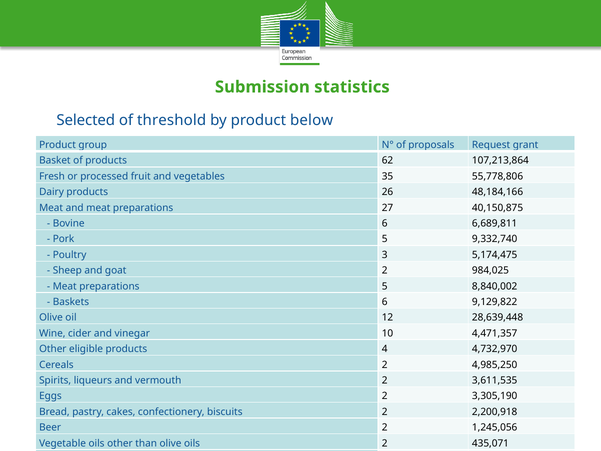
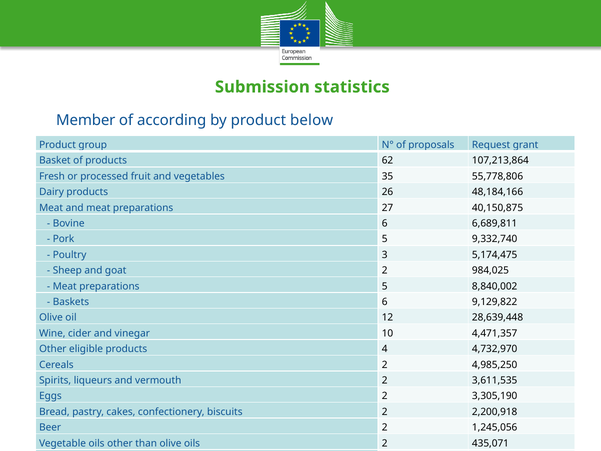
Selected: Selected -> Member
threshold: threshold -> according
